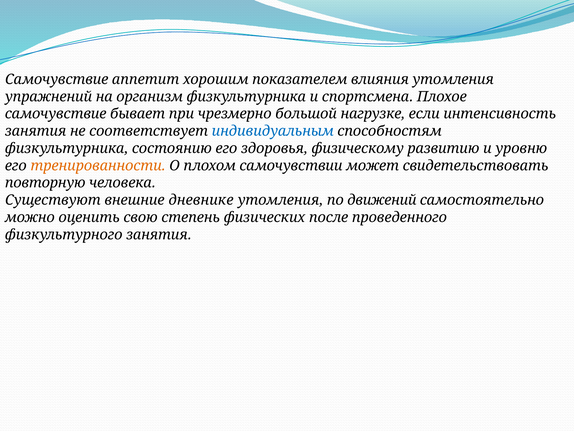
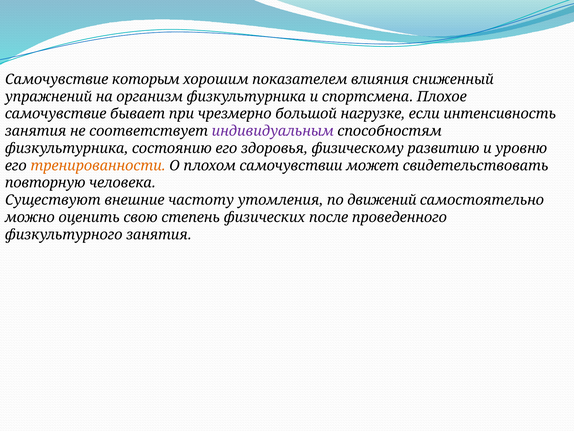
аппетит: аппетит -> которым
влияния утомления: утомления -> сниженный
индивидуальным colour: blue -> purple
дневнике: дневнике -> частоту
